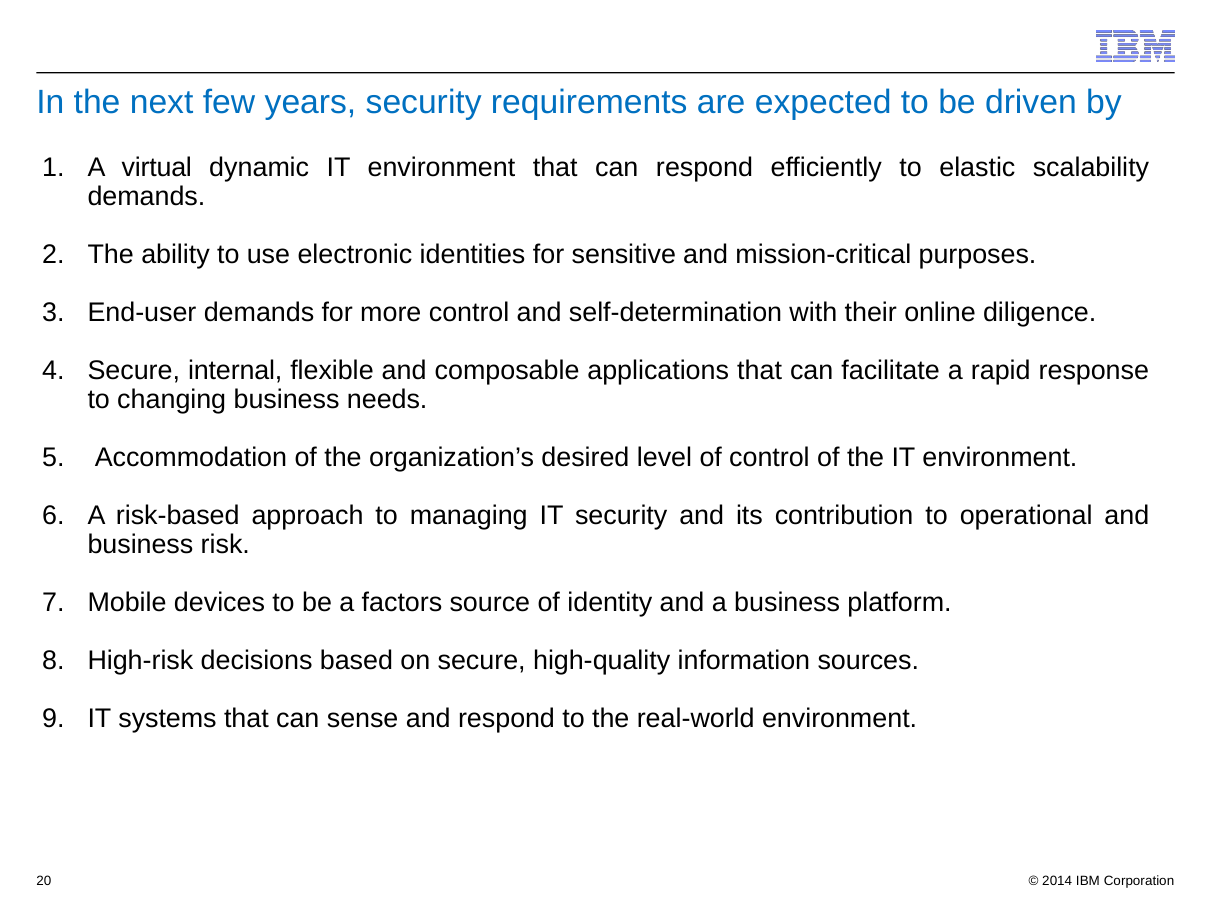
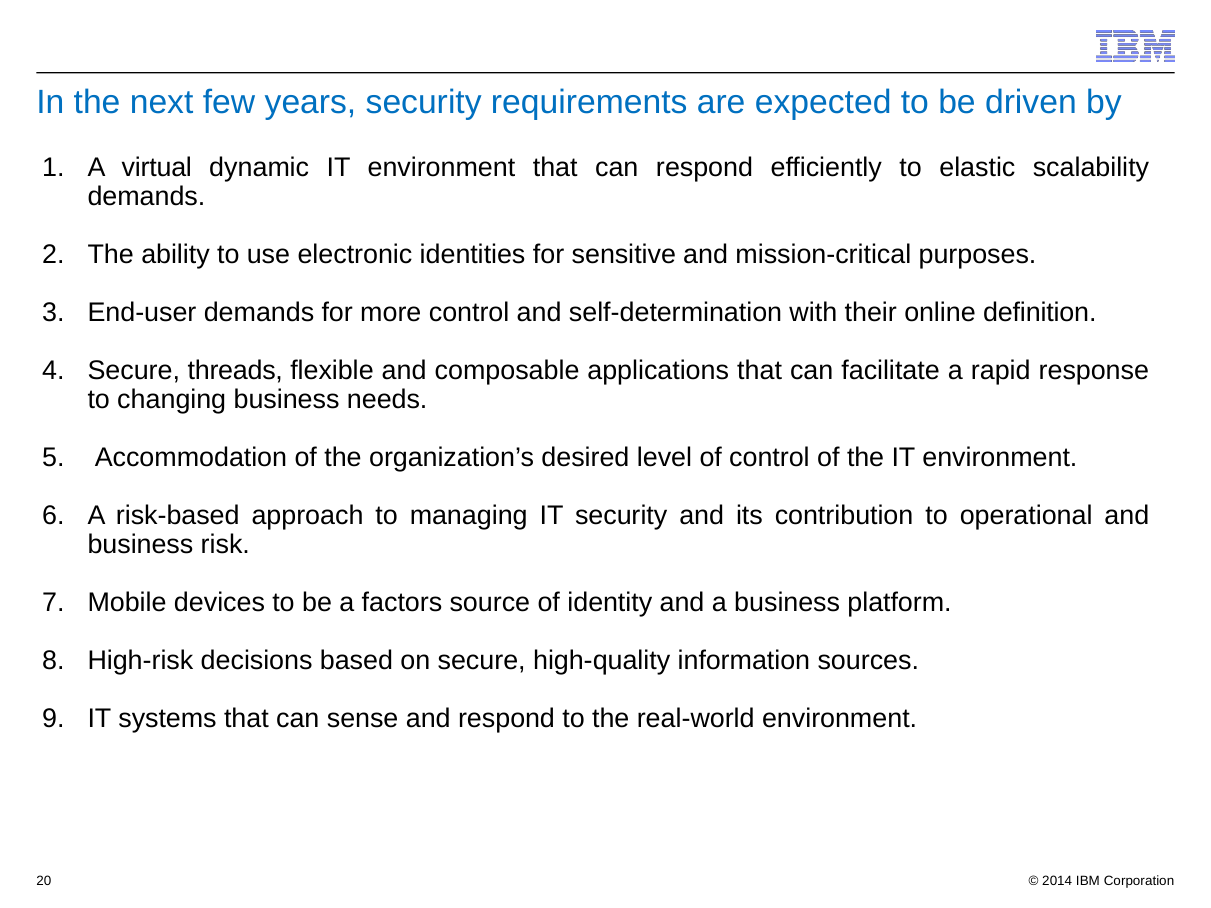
diligence: diligence -> definition
internal: internal -> threads
